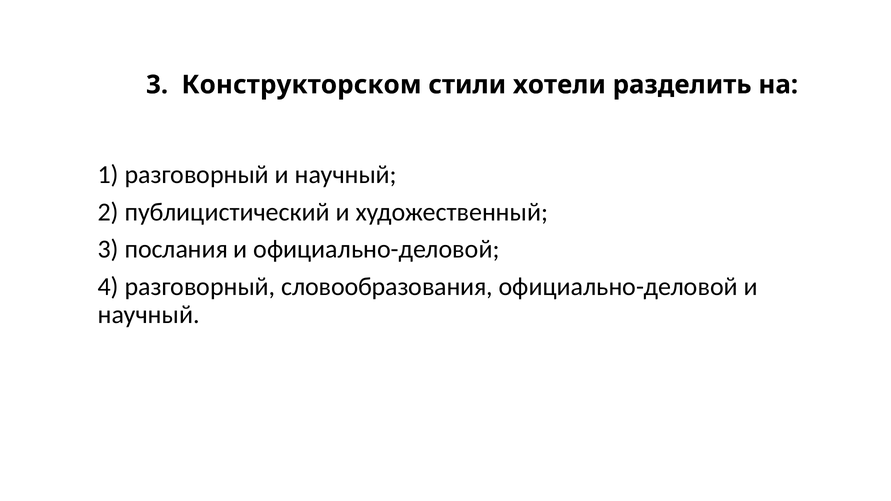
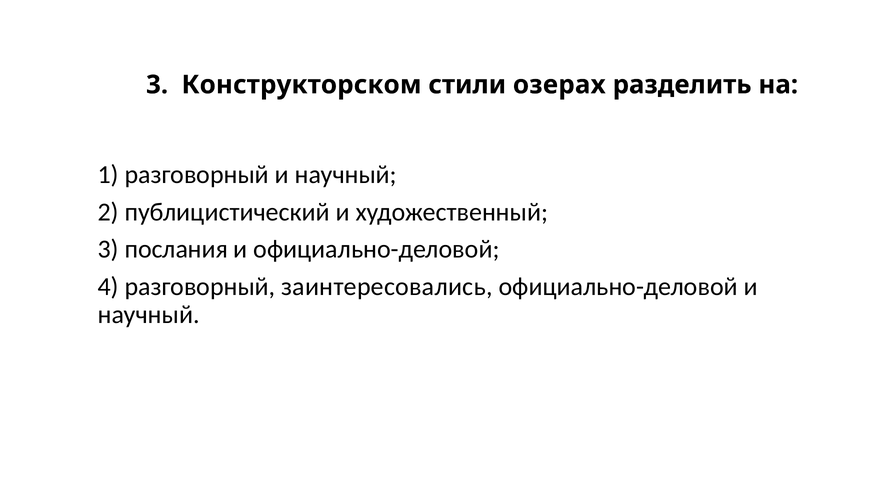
хотели: хотели -> озерах
словообразования: словообразования -> заинтересовались
